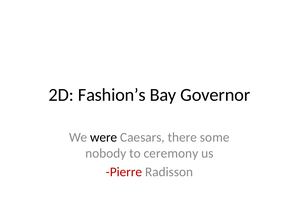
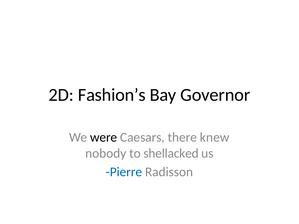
some: some -> knew
ceremony: ceremony -> shellacked
Pierre colour: red -> blue
